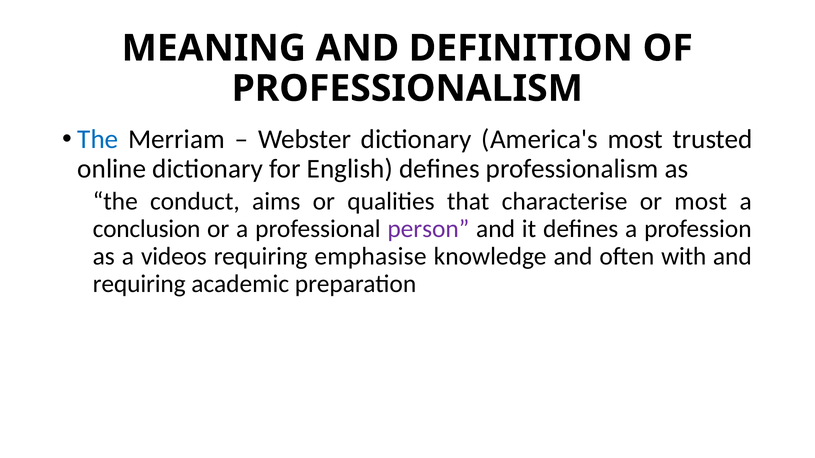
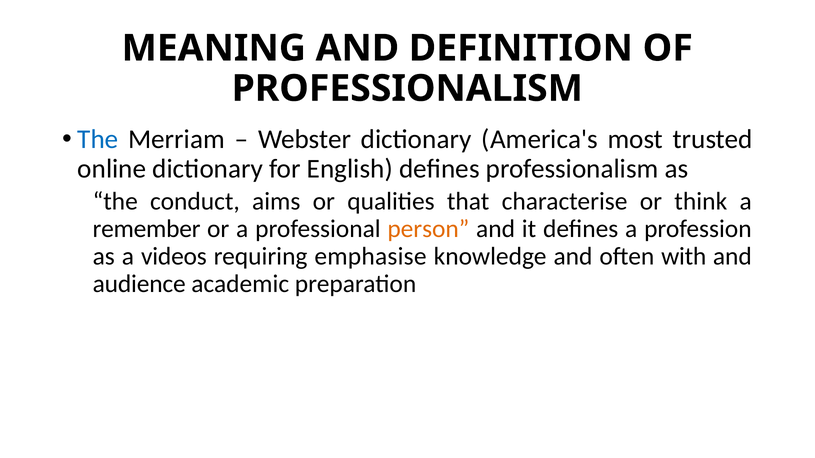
or most: most -> think
conclusion: conclusion -> remember
person colour: purple -> orange
requiring at (139, 284): requiring -> audience
